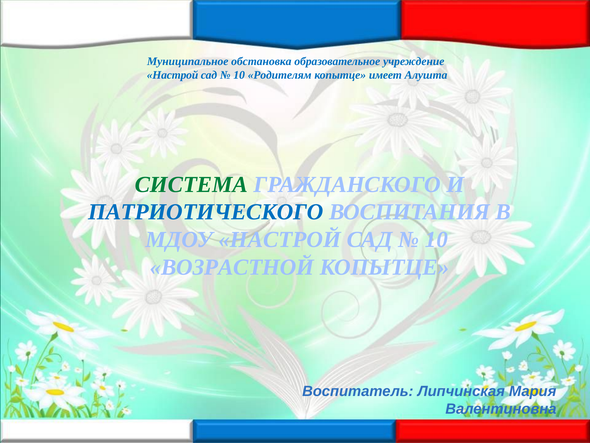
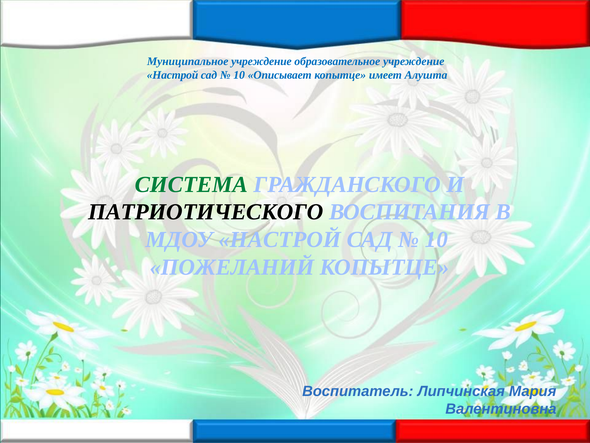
Муниципальное обстановка: обстановка -> учреждение
Родителям: Родителям -> Описывает
ПАТРИОТИЧЕСКОГО colour: blue -> black
ВОЗРАСТНОЙ: ВОЗРАСТНОЙ -> ПОЖЕЛАНИЙ
